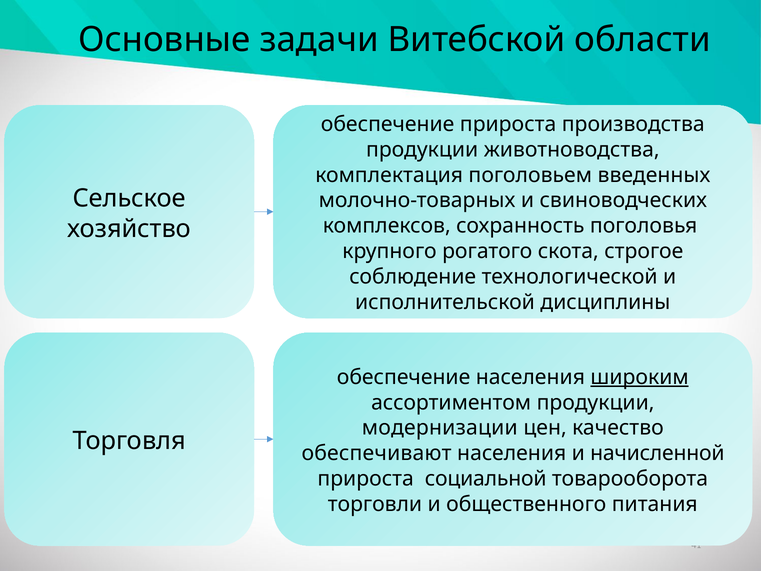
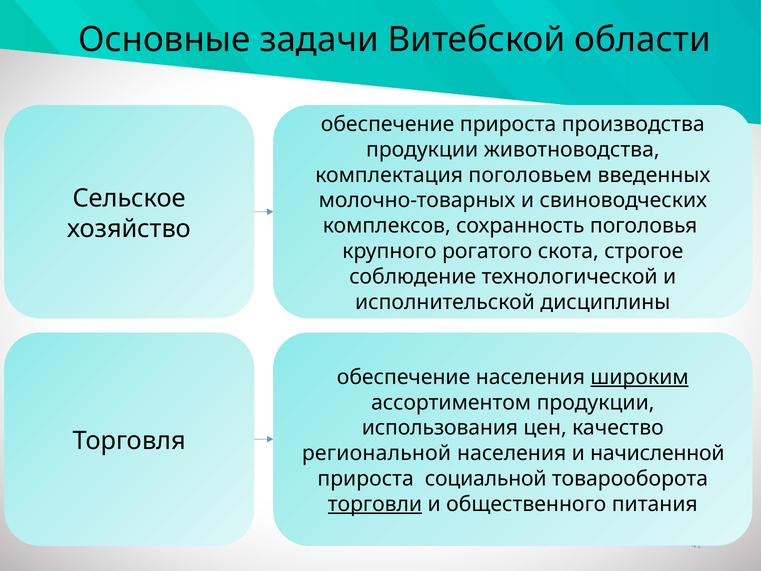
модернизации: модернизации -> использования
обеспечивают: обеспечивают -> региональной
торговли underline: none -> present
